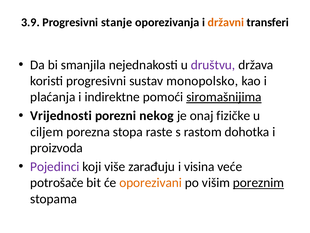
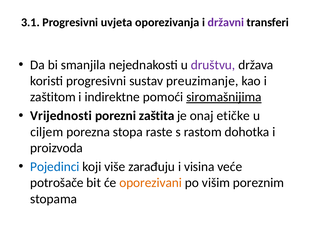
3.9: 3.9 -> 3.1
stanje: stanje -> uvjeta
državni colour: orange -> purple
monopolsko: monopolsko -> preuzimanje
plaćanja: plaćanja -> zaštitom
nekog: nekog -> zaštita
fizičke: fizičke -> etičke
Pojedinci colour: purple -> blue
poreznim underline: present -> none
